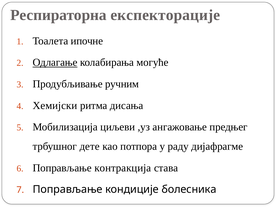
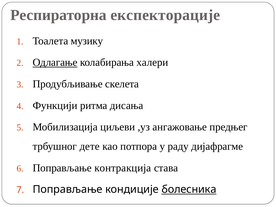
ипочне: ипочне -> музику
могуће: могуће -> халери
ручним: ручним -> скелета
Хемијски: Хемијски -> Функцији
болесника underline: none -> present
